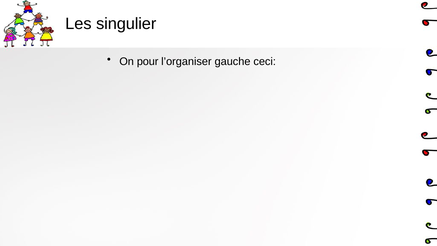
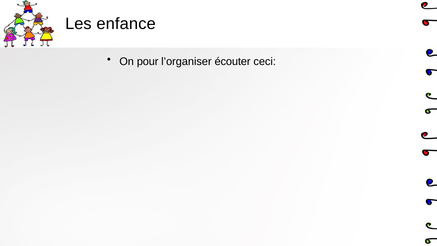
singulier: singulier -> enfance
gauche: gauche -> écouter
